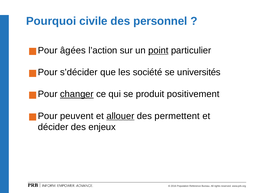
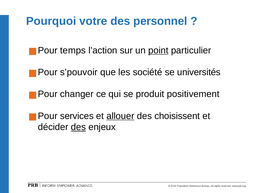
civile: civile -> votre
âgées: âgées -> temps
s’décider: s’décider -> s’pouvoir
changer underline: present -> none
peuvent: peuvent -> services
permettent: permettent -> choisissent
des at (78, 127) underline: none -> present
